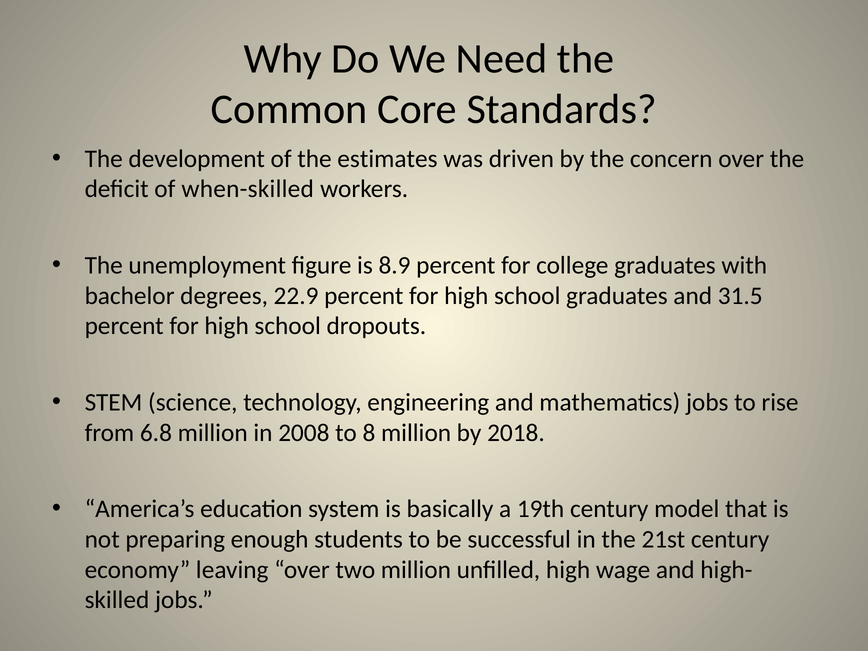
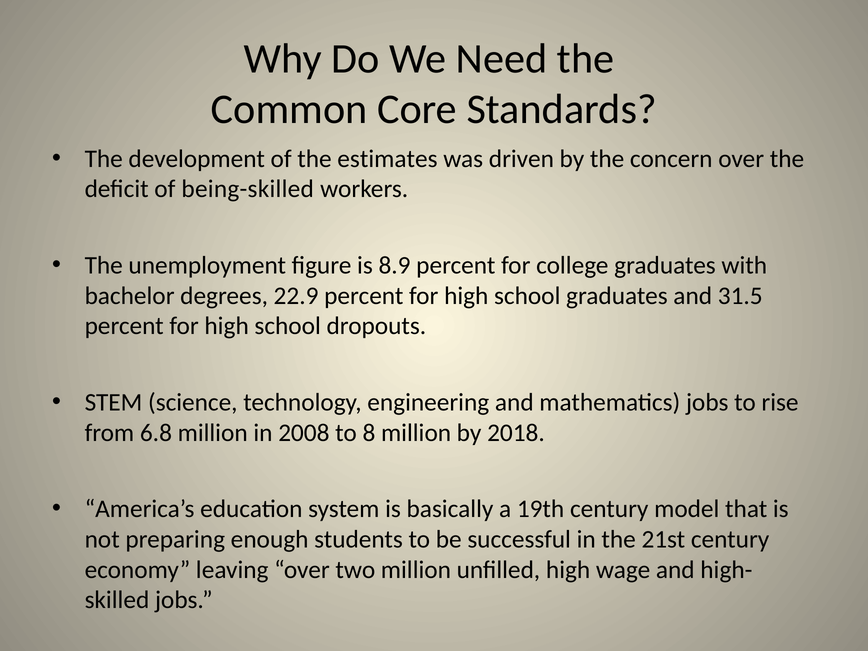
when-skilled: when-skilled -> being-skilled
